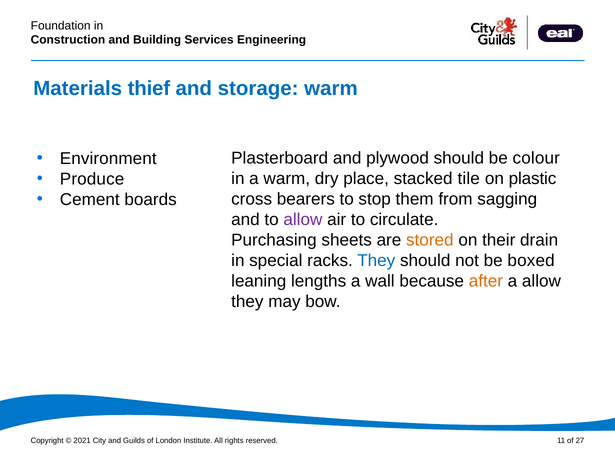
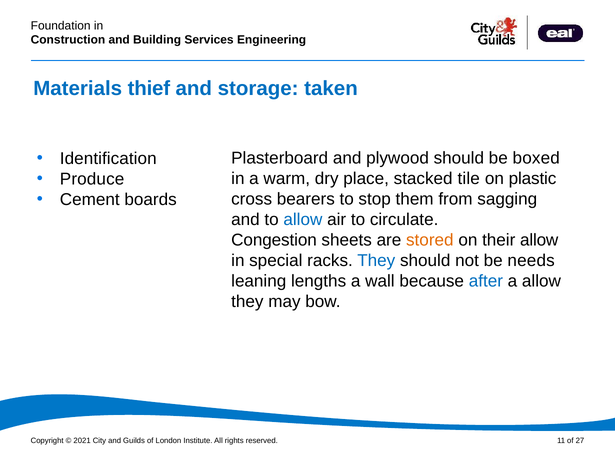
storage warm: warm -> taken
Environment: Environment -> Identification
colour: colour -> boxed
allow at (303, 220) colour: purple -> blue
Purchasing: Purchasing -> Congestion
their drain: drain -> allow
boxed: boxed -> needs
after colour: orange -> blue
